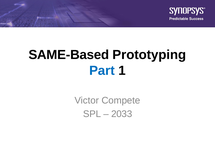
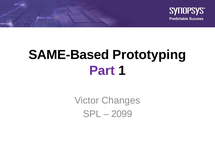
Part colour: blue -> purple
Compete: Compete -> Changes
2033: 2033 -> 2099
